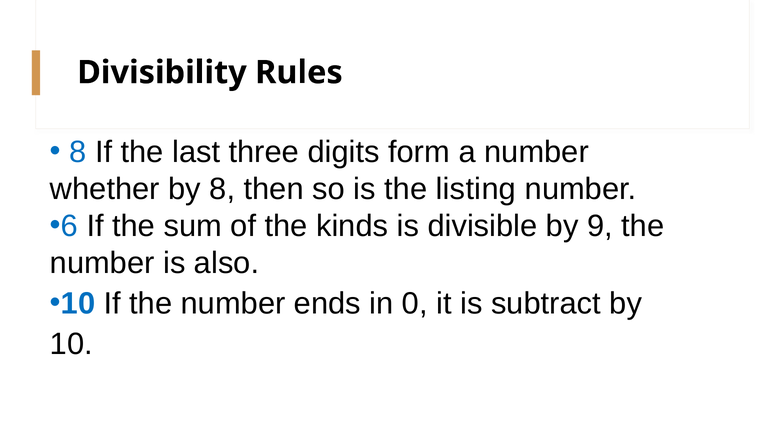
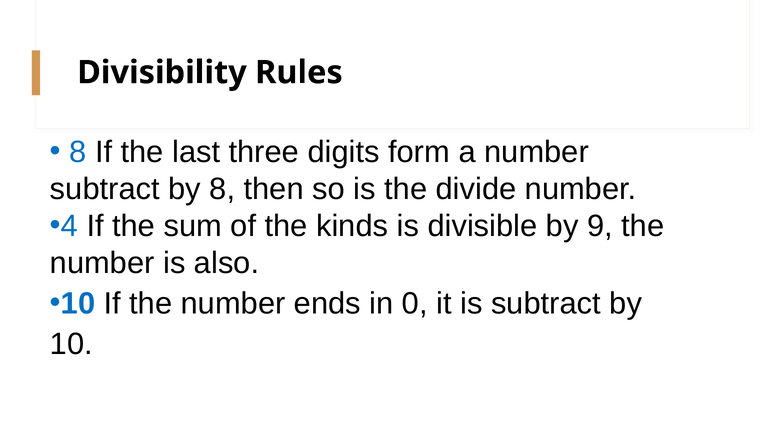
whether at (105, 189): whether -> subtract
listing: listing -> divide
6: 6 -> 4
